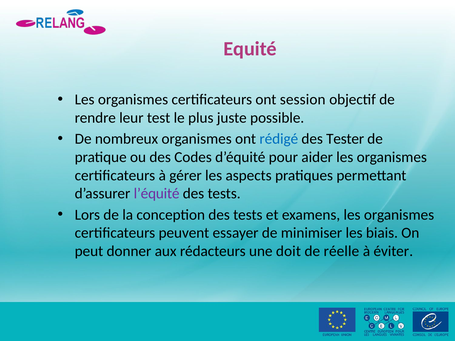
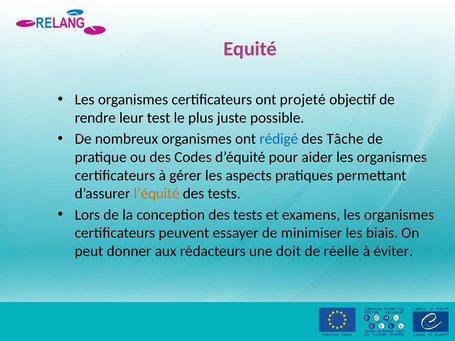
session: session -> projeté
Tester: Tester -> Tâche
l’équité colour: purple -> orange
